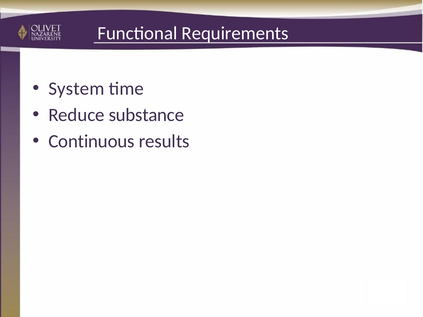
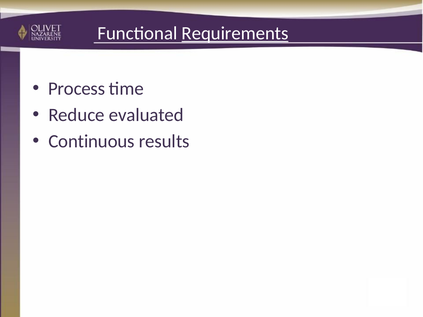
Requirements underline: none -> present
System: System -> Process
substance: substance -> evaluated
